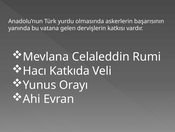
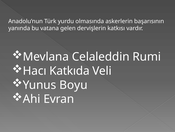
Orayı: Orayı -> Boyu
